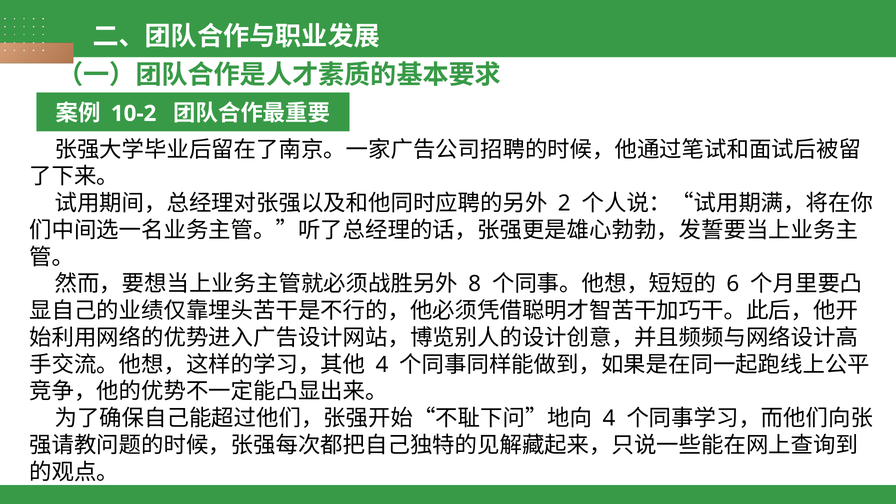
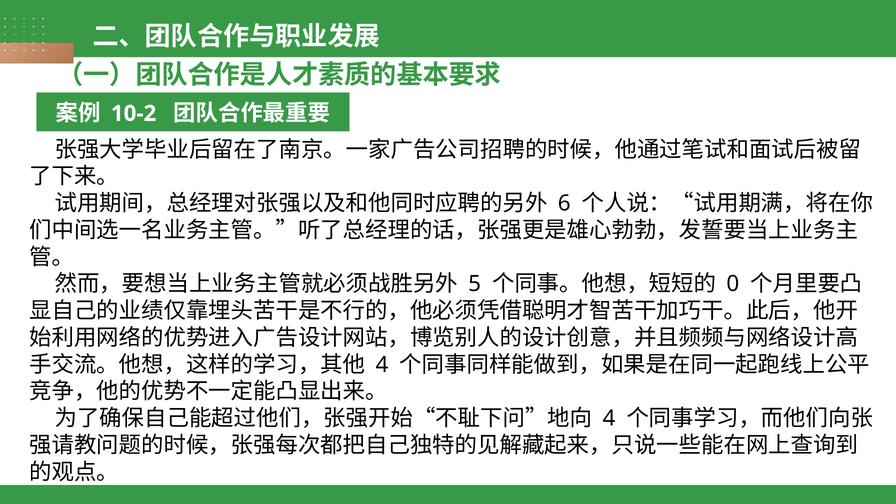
2: 2 -> 6
8: 8 -> 5
6: 6 -> 0
